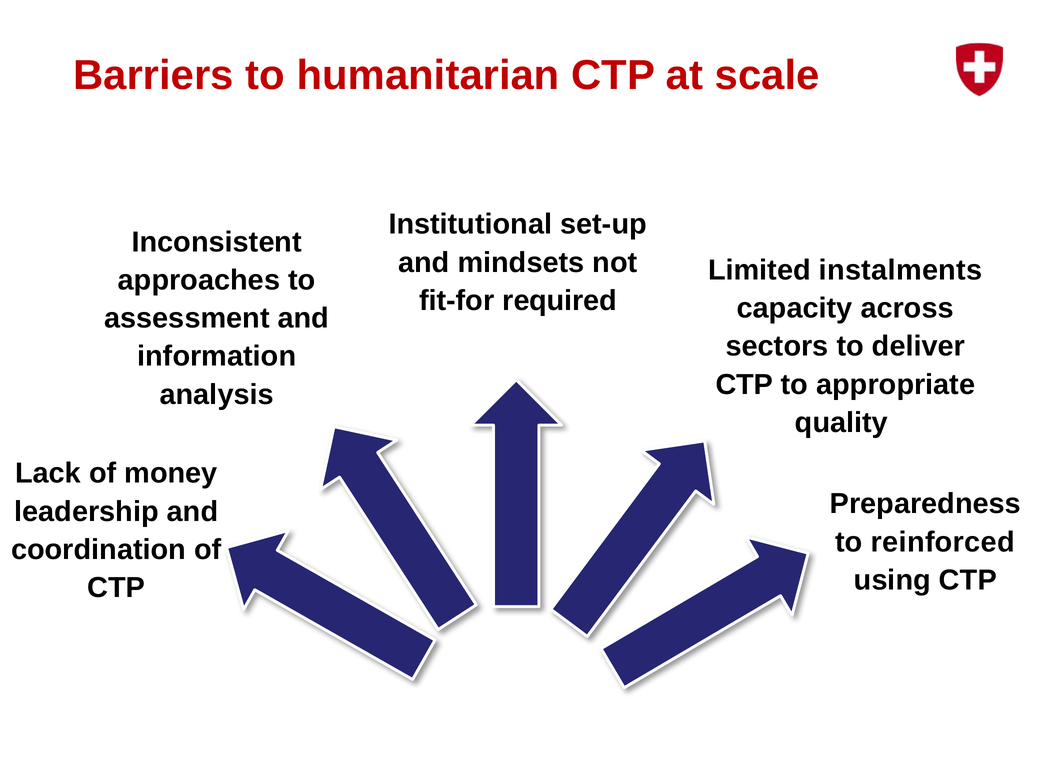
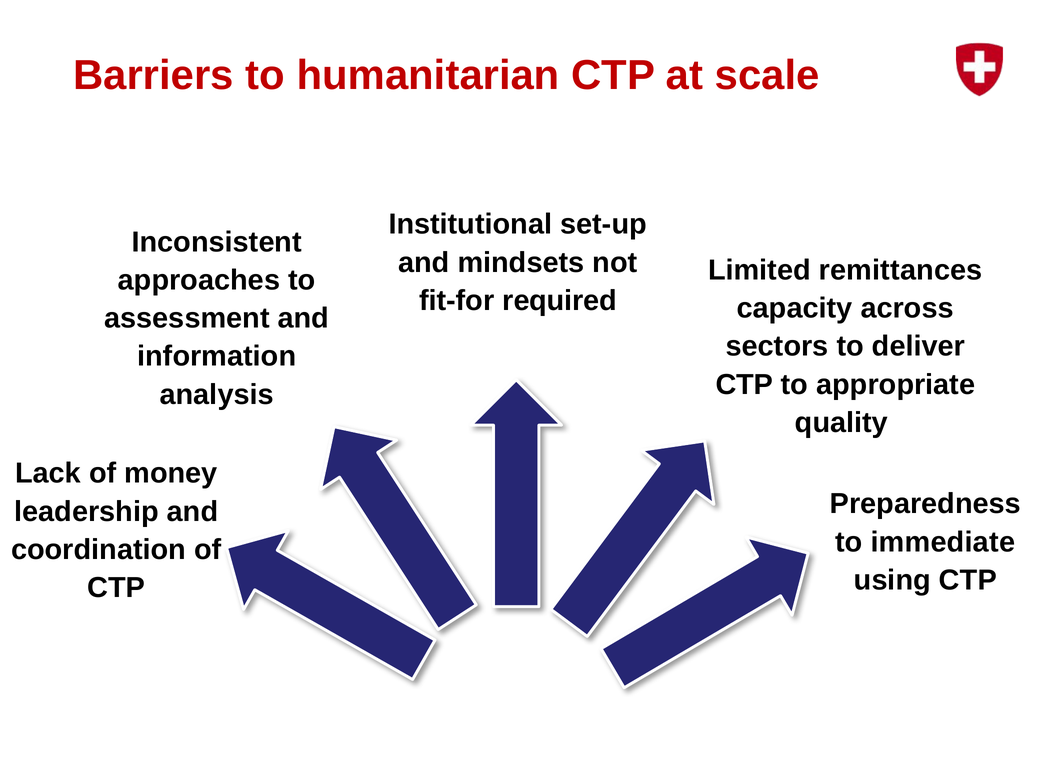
instalments: instalments -> remittances
reinforced: reinforced -> immediate
